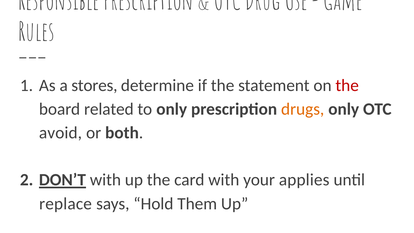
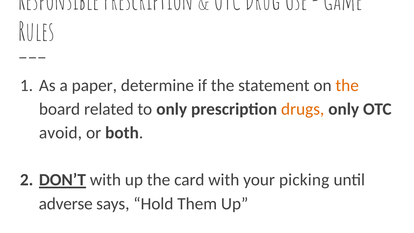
stores: stores -> paper
the at (347, 85) colour: red -> orange
applies: applies -> picking
replace: replace -> adverse
